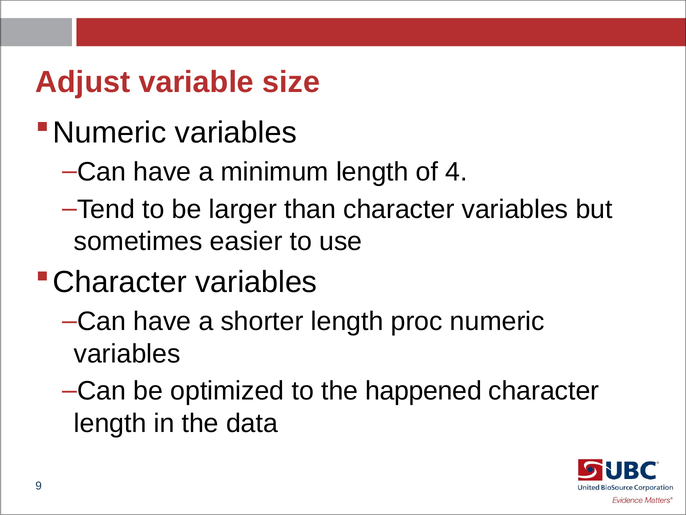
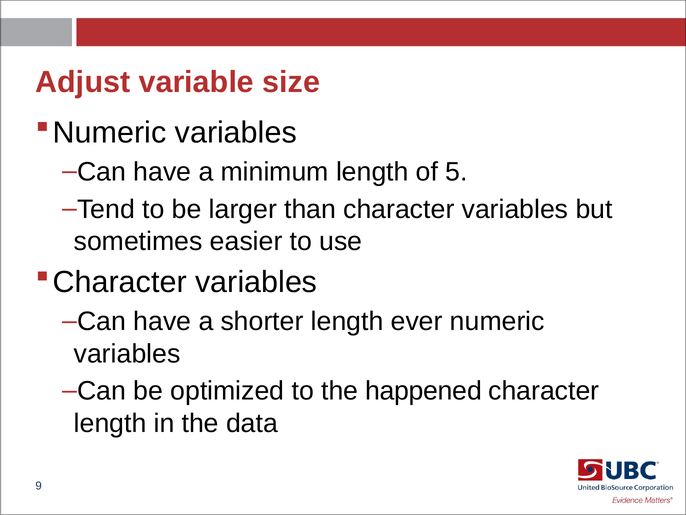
4: 4 -> 5
proc: proc -> ever
